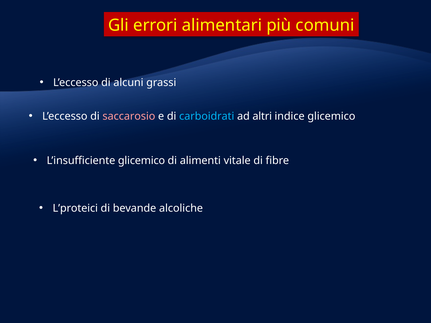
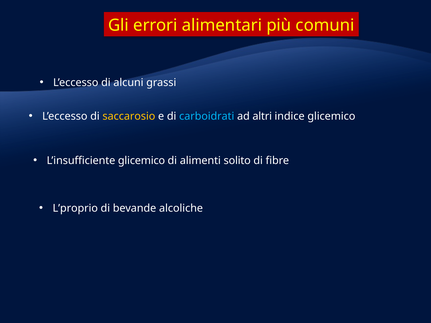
saccarosio colour: pink -> yellow
vitale: vitale -> solito
L’proteici: L’proteici -> L’proprio
